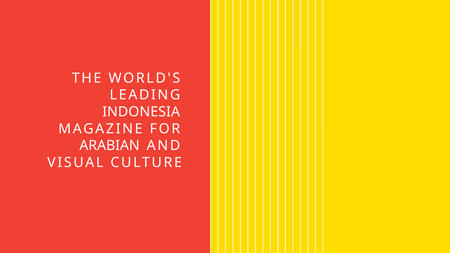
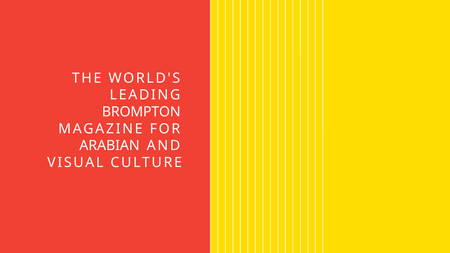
INDONESIA: INDONESIA -> BROMPTON
